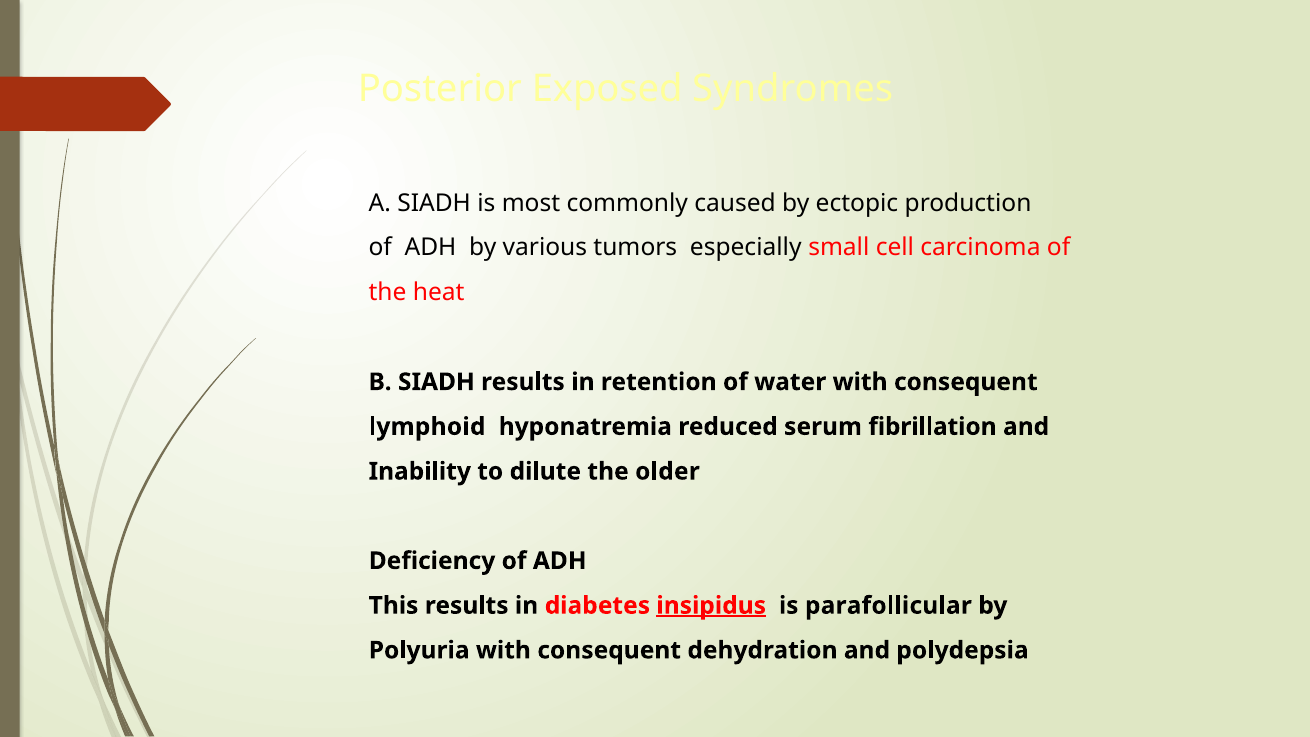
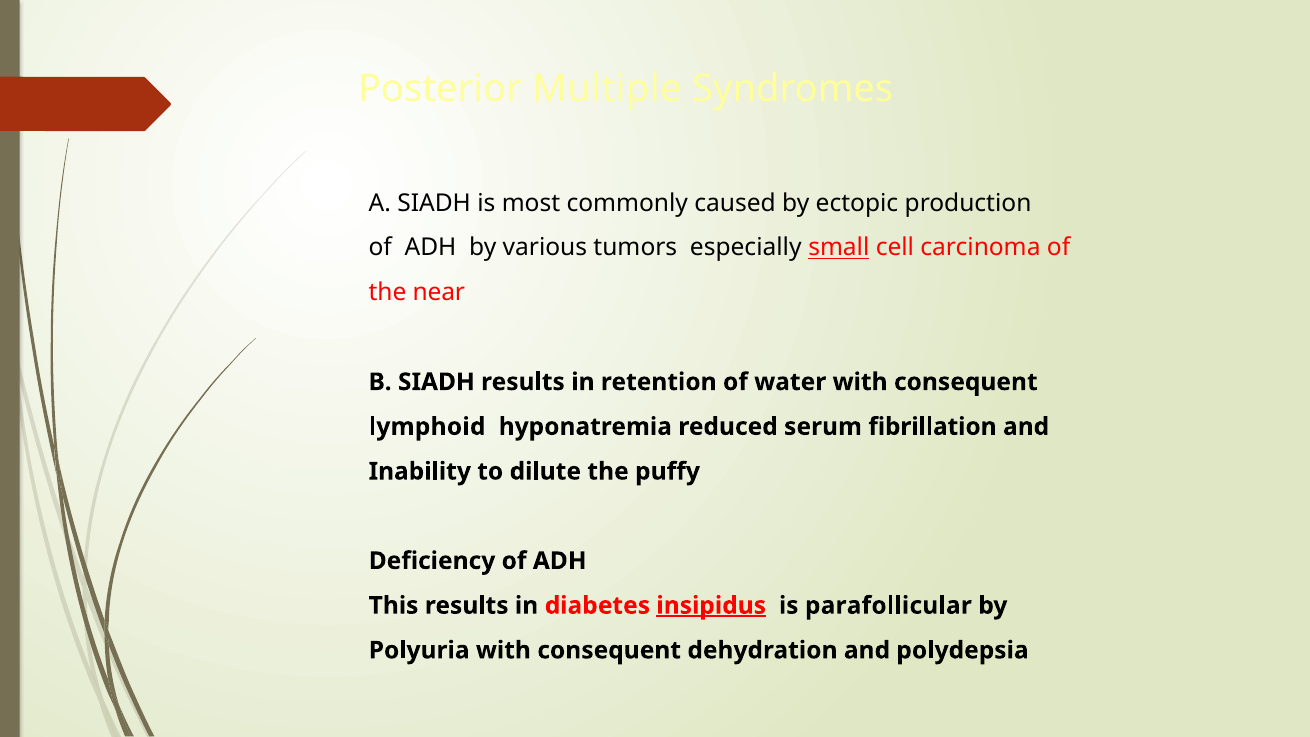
Exposed: Exposed -> Multiple
small underline: none -> present
heat: heat -> near
older: older -> puffy
